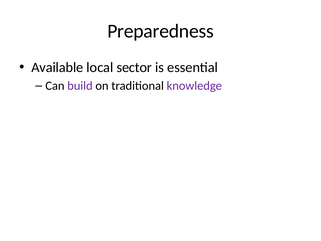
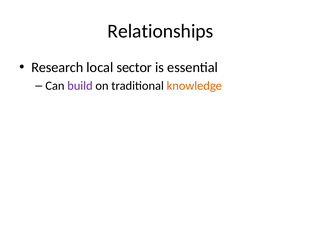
Preparedness: Preparedness -> Relationships
Available: Available -> Research
knowledge colour: purple -> orange
